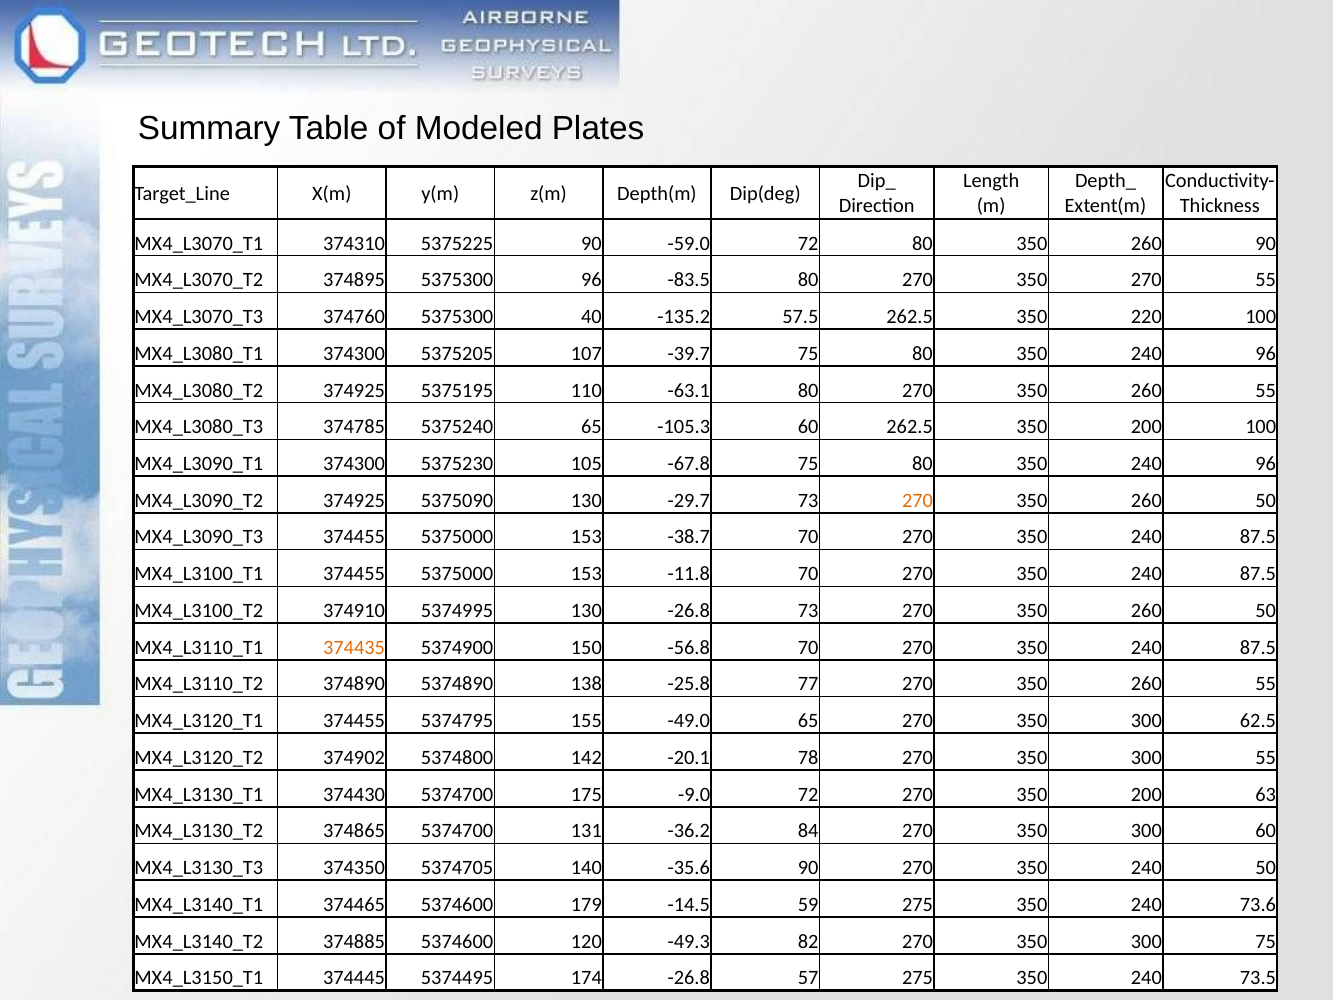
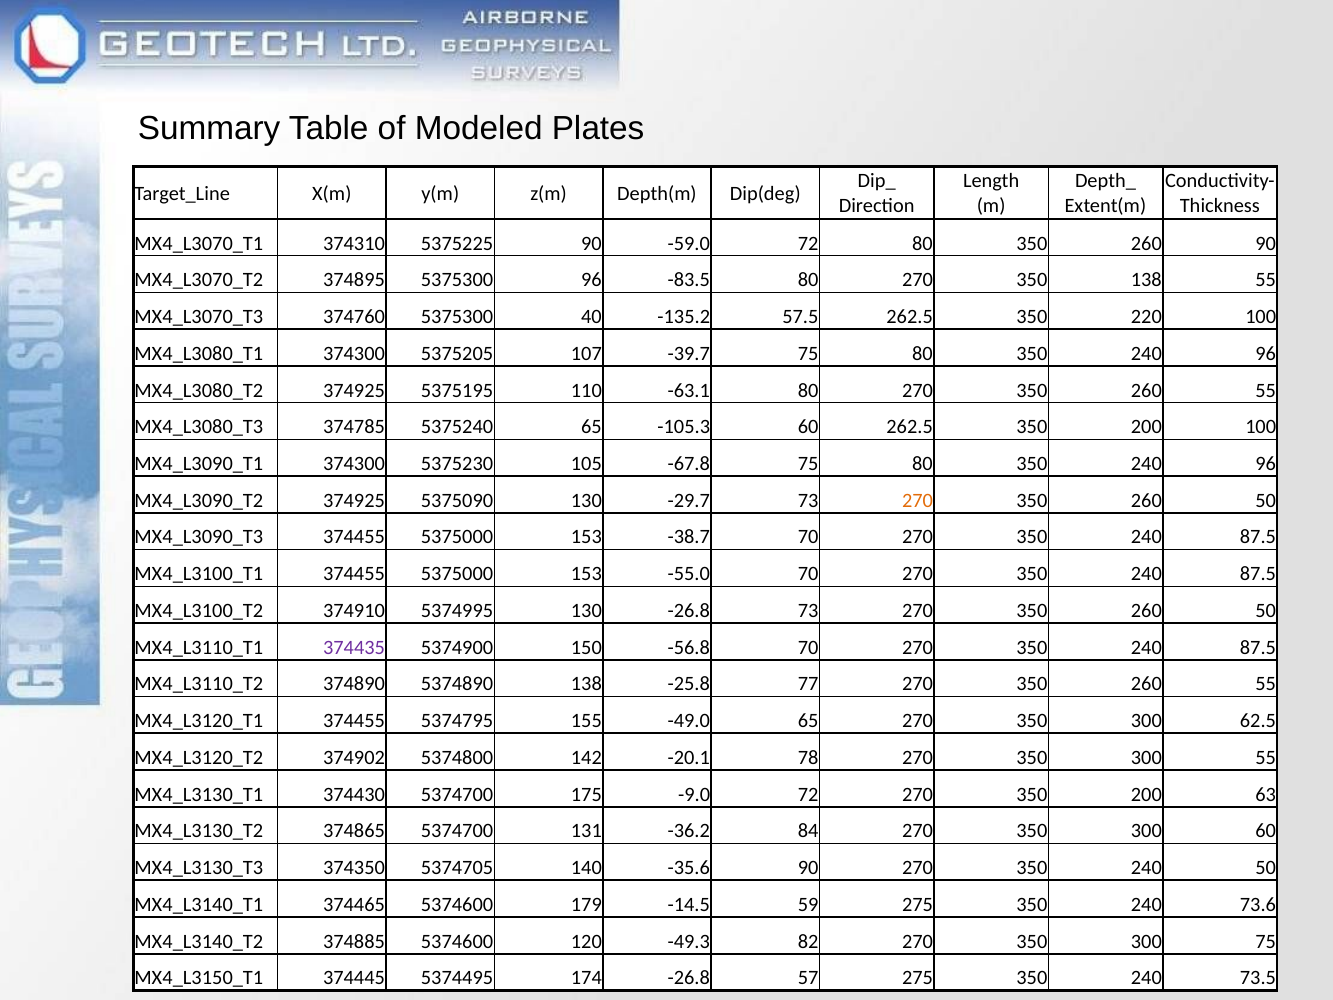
350 270: 270 -> 138
-11.8: -11.8 -> -55.0
374435 colour: orange -> purple
